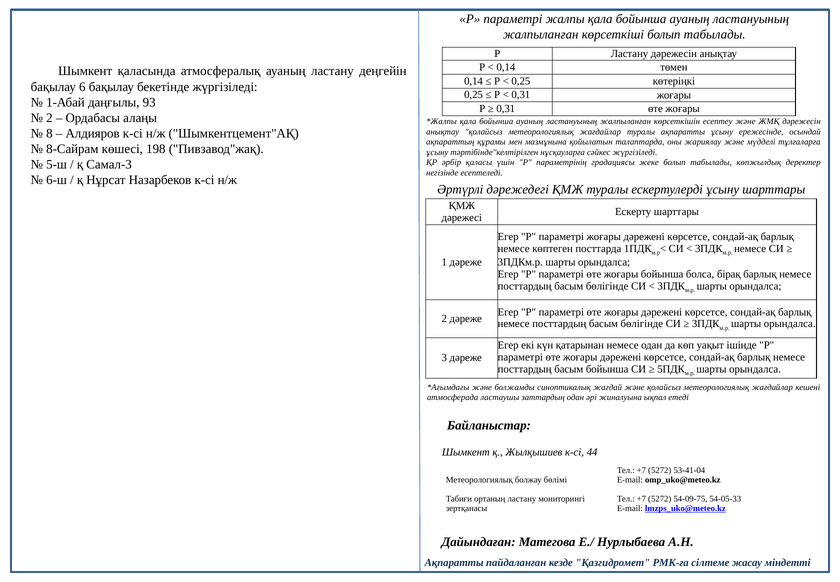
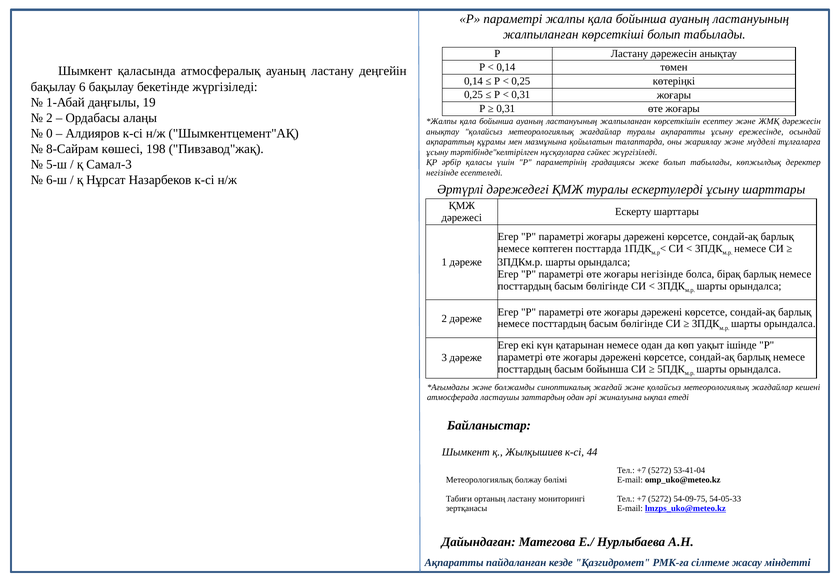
93: 93 -> 19
8: 8 -> 0
жоғары бойынша: бойынша -> негізінде
